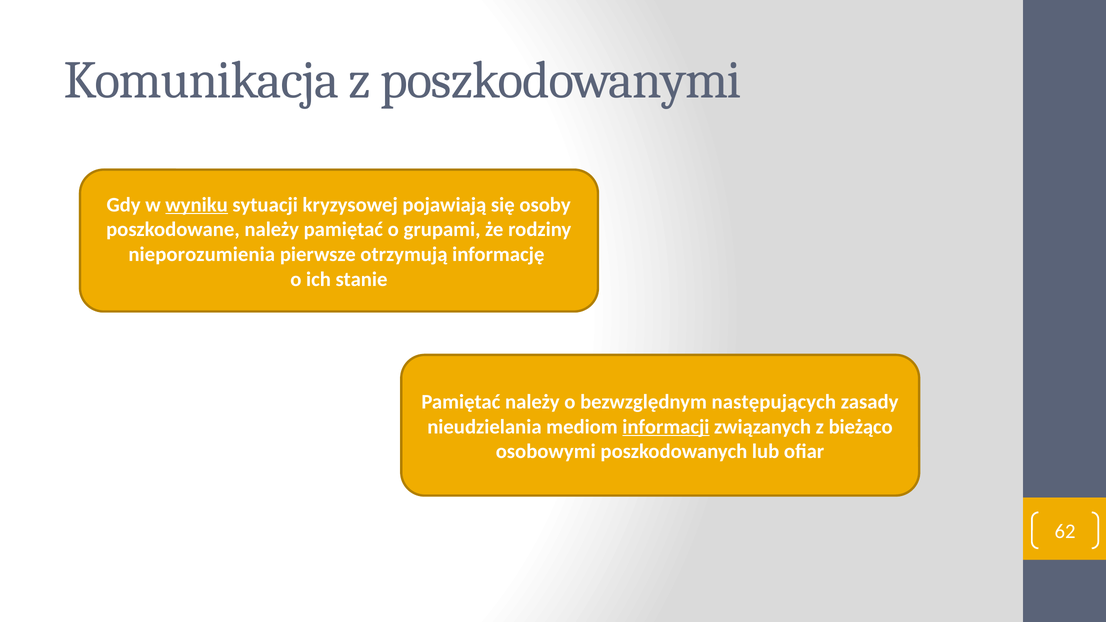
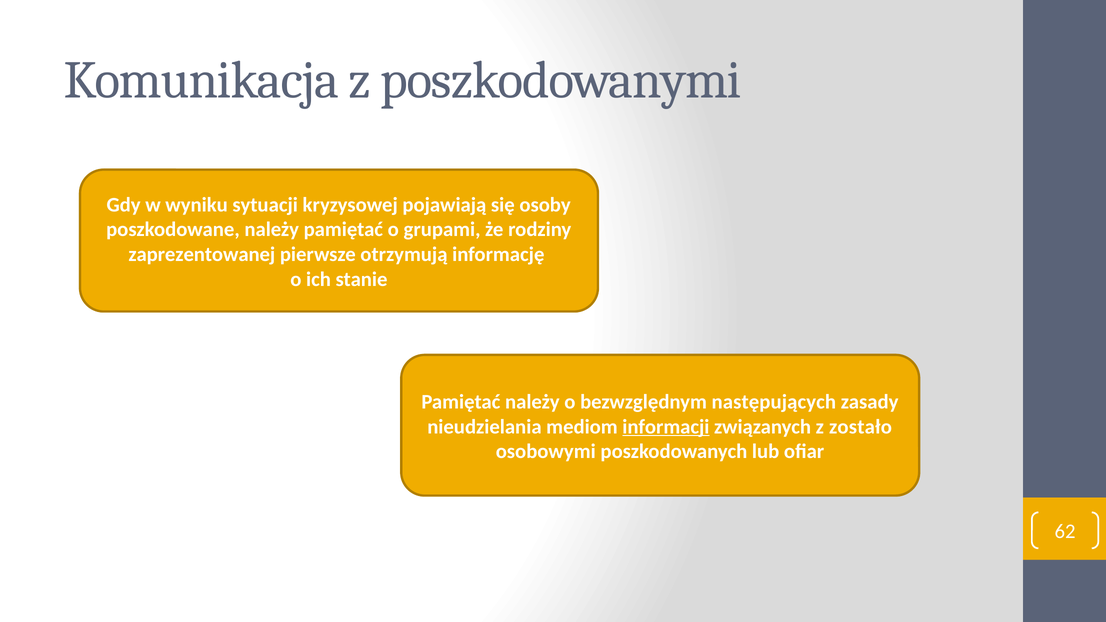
wyniku underline: present -> none
nieporozumienia: nieporozumienia -> zaprezentowanej
bieżąco: bieżąco -> zostało
